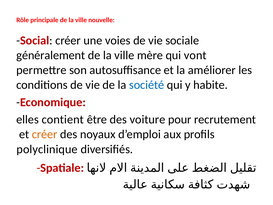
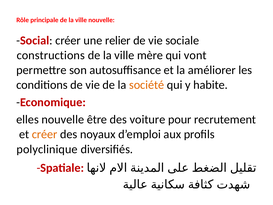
voies: voies -> relier
généralement: généralement -> constructions
société colour: blue -> orange
elles contient: contient -> nouvelle
